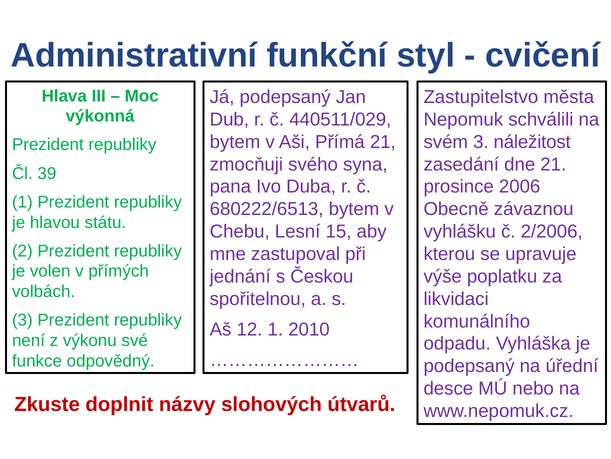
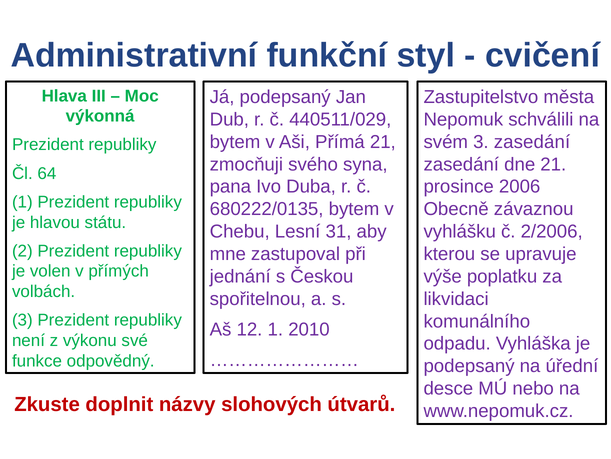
3 náležitost: náležitost -> zasedání
39: 39 -> 64
680222/6513: 680222/6513 -> 680222/0135
15: 15 -> 31
